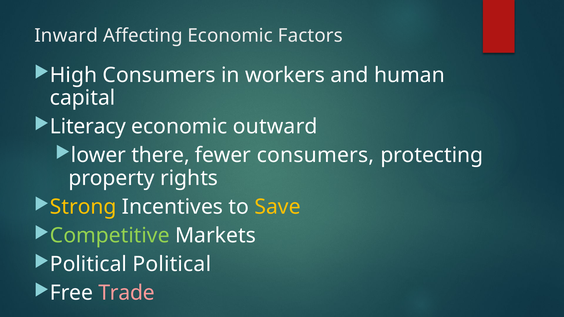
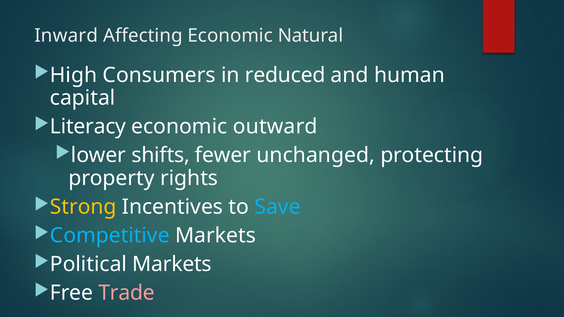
Factors: Factors -> Natural
workers: workers -> reduced
there: there -> shifts
fewer consumers: consumers -> unchanged
Save colour: yellow -> light blue
Competitive colour: light green -> light blue
Political Political: Political -> Markets
